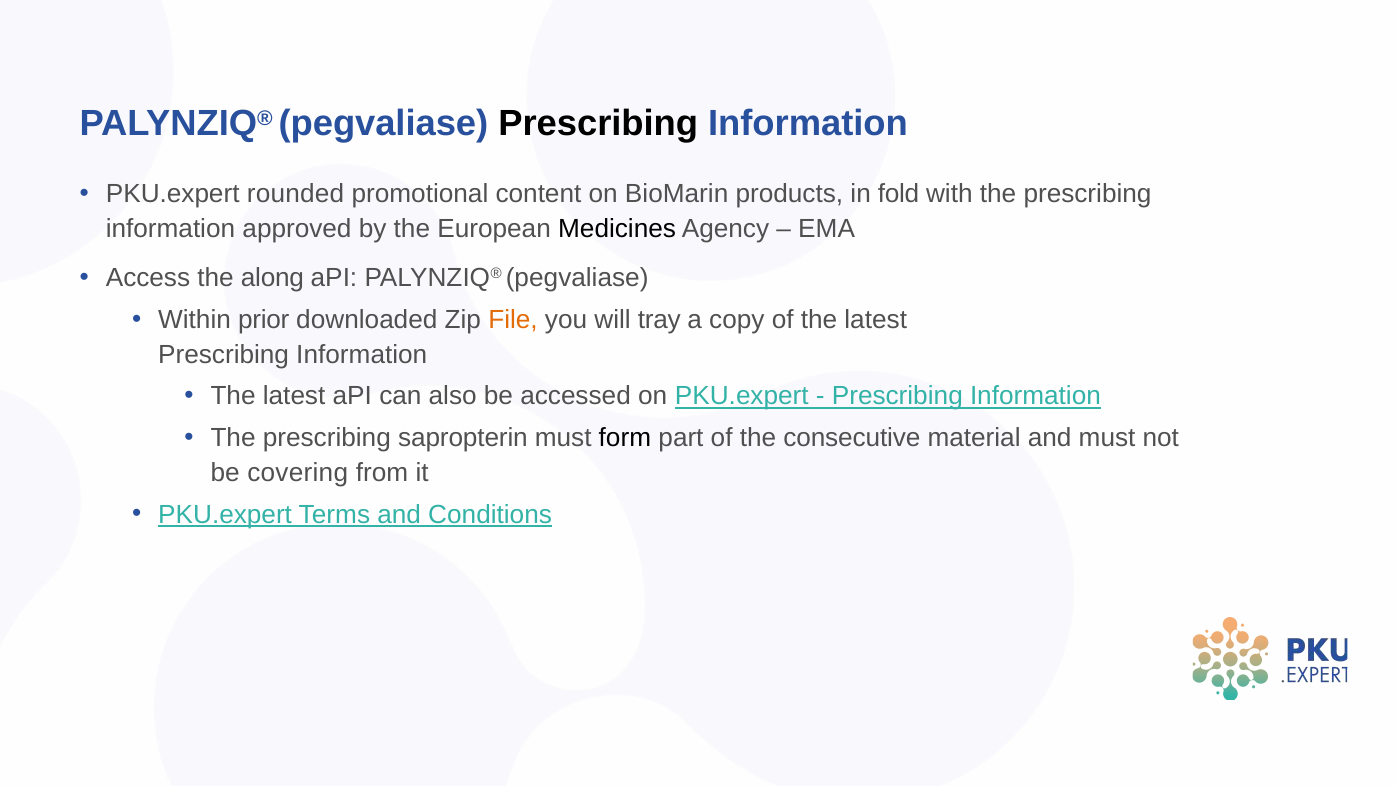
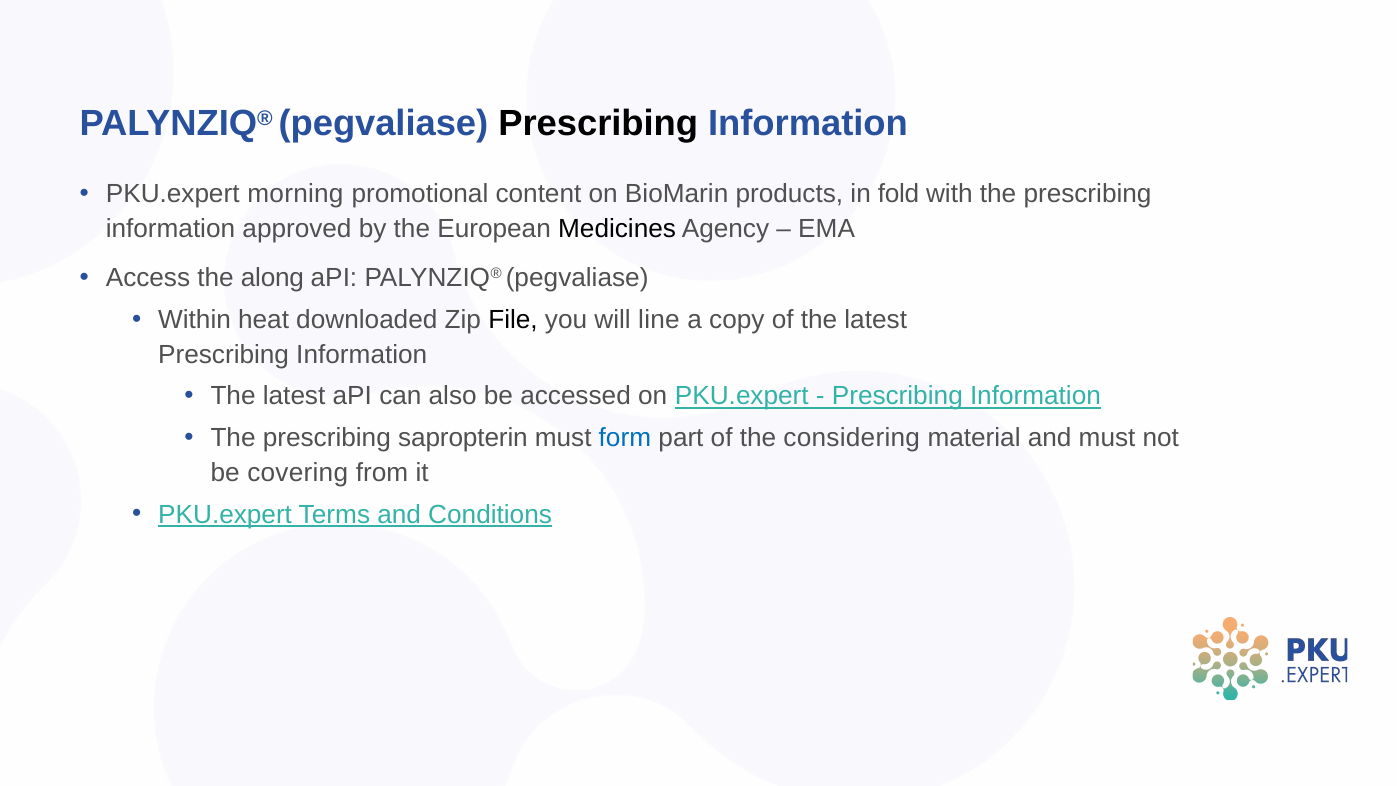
rounded: rounded -> morning
prior: prior -> heat
File colour: orange -> black
tray: tray -> line
form colour: black -> blue
consecutive: consecutive -> considering
